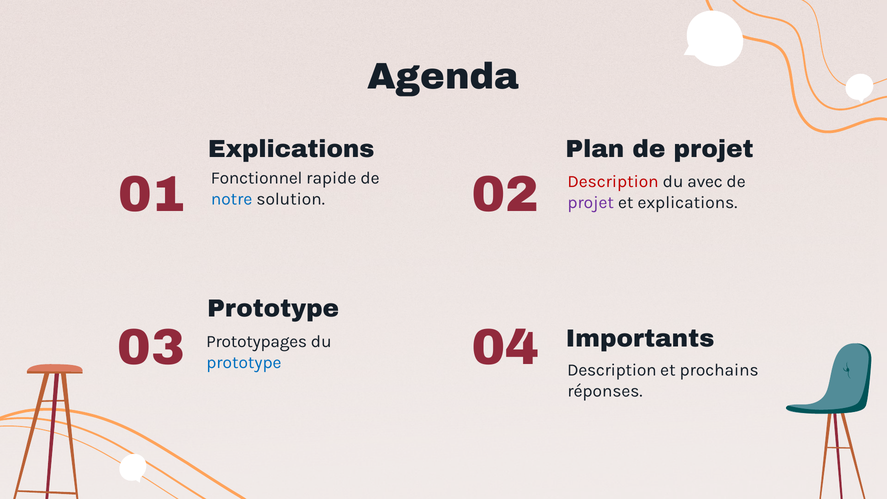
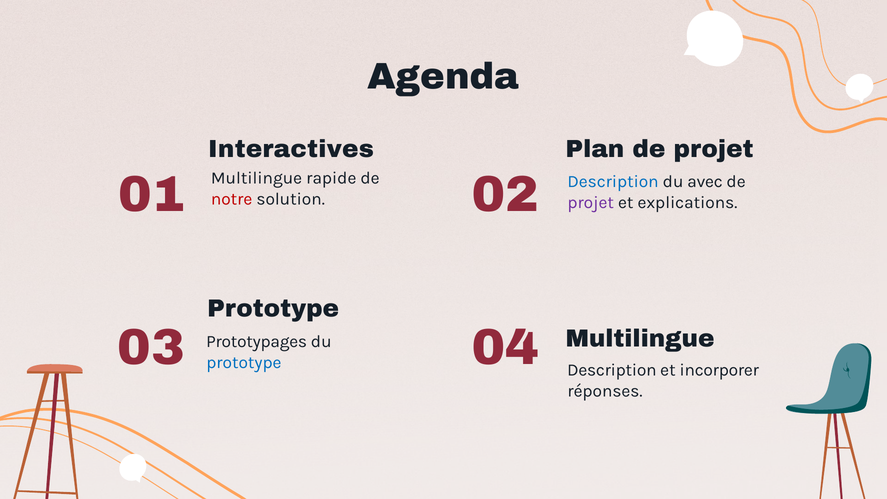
Explications at (291, 149): Explications -> Interactives
Fonctionnel at (257, 178): Fonctionnel -> Multilingue
Description at (613, 182) colour: red -> blue
notre colour: blue -> red
Importants at (640, 339): Importants -> Multilingue
prochains: prochains -> incorporer
